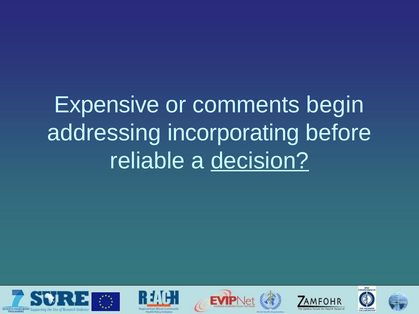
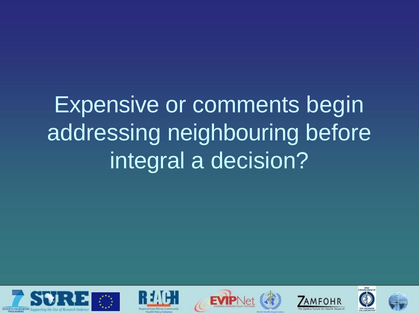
incorporating: incorporating -> neighbouring
reliable: reliable -> integral
decision underline: present -> none
